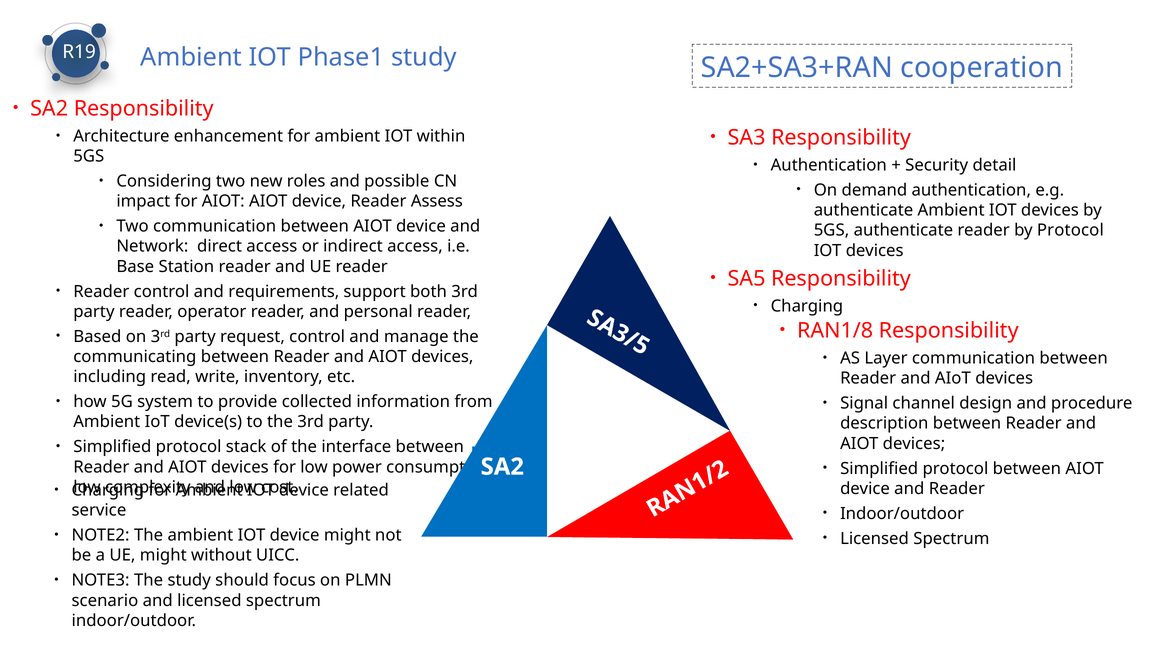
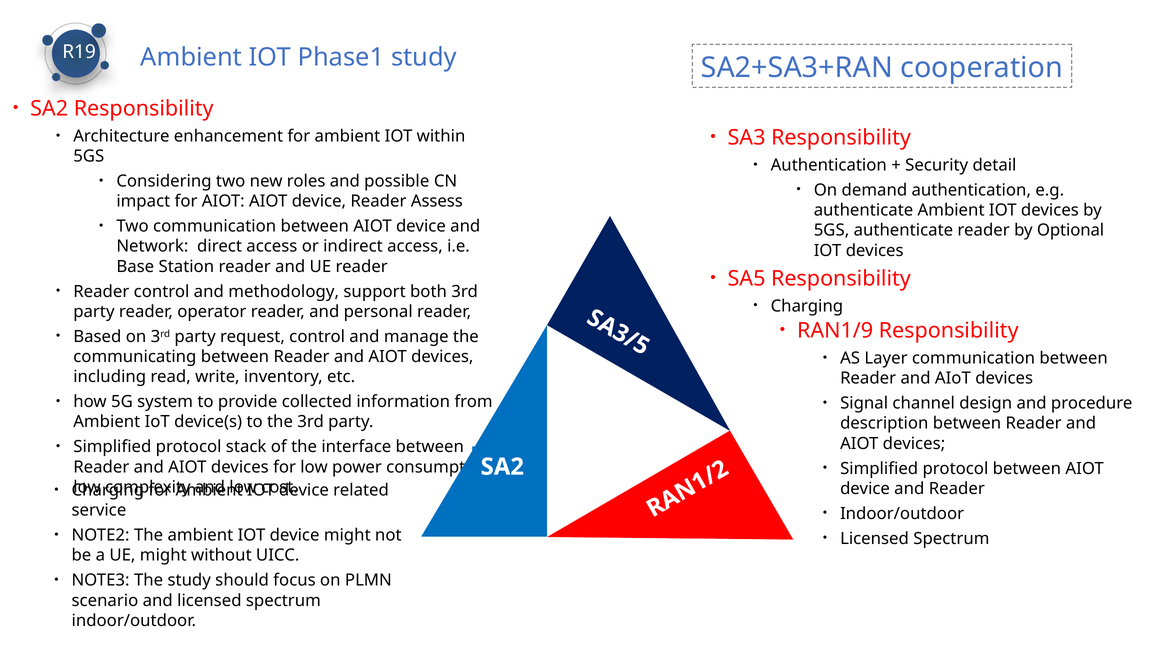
by Protocol: Protocol -> Optional
requirements: requirements -> methodology
RAN1/8: RAN1/8 -> RAN1/9
